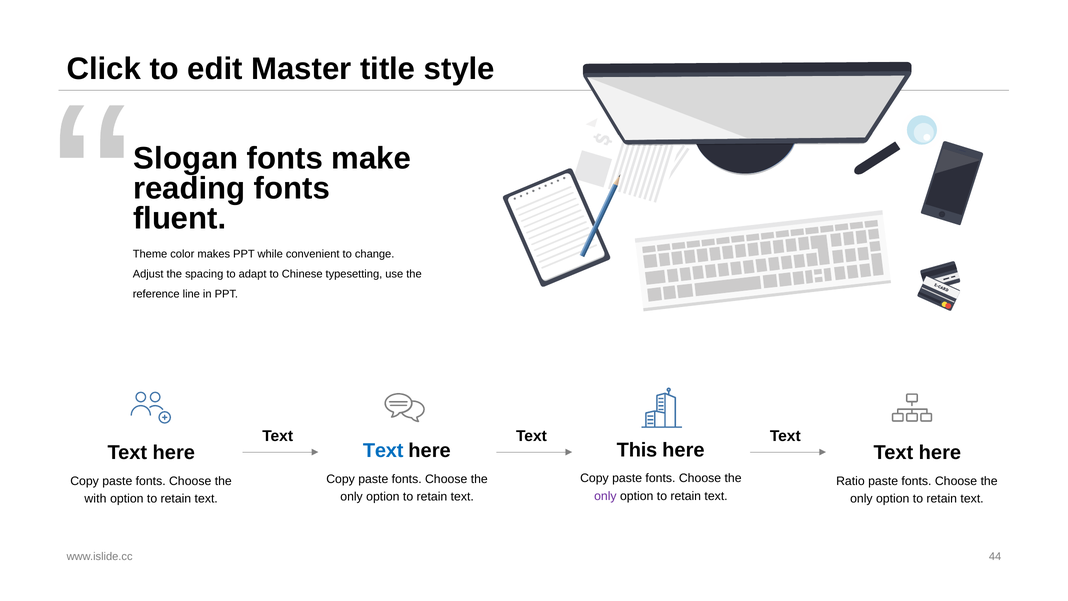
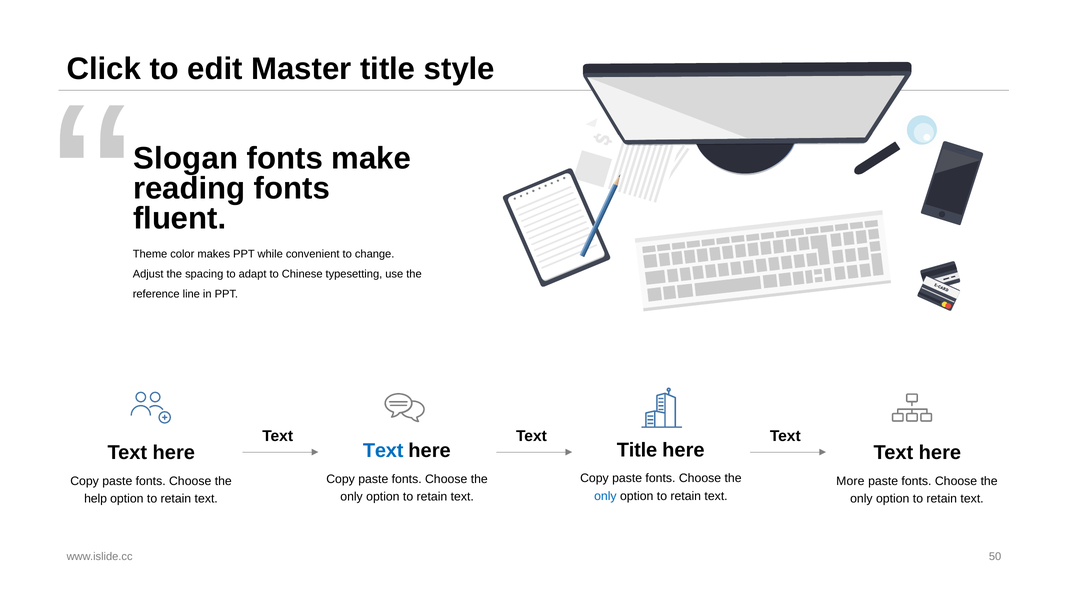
This at (637, 450): This -> Title
Ratio: Ratio -> More
only at (605, 496) colour: purple -> blue
with: with -> help
44: 44 -> 50
